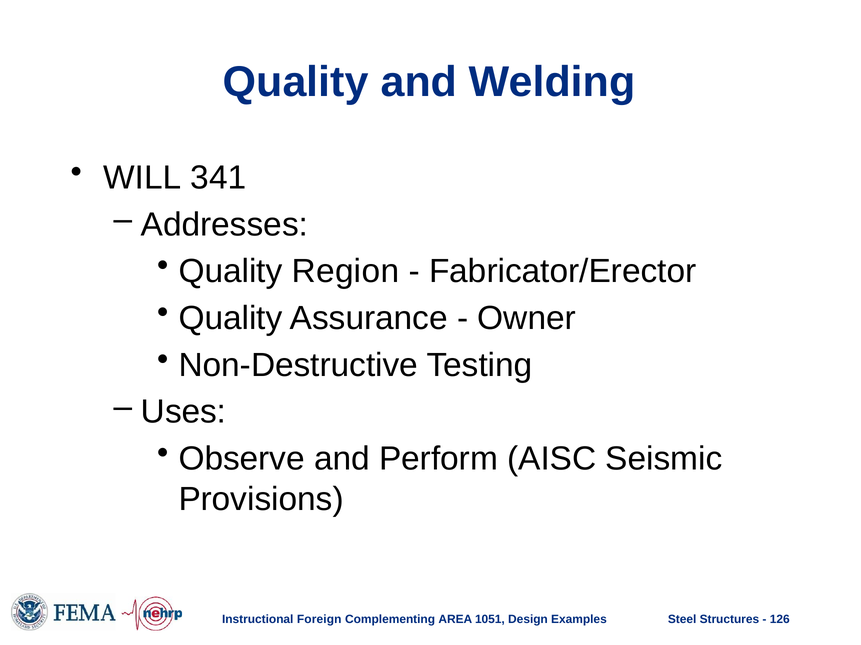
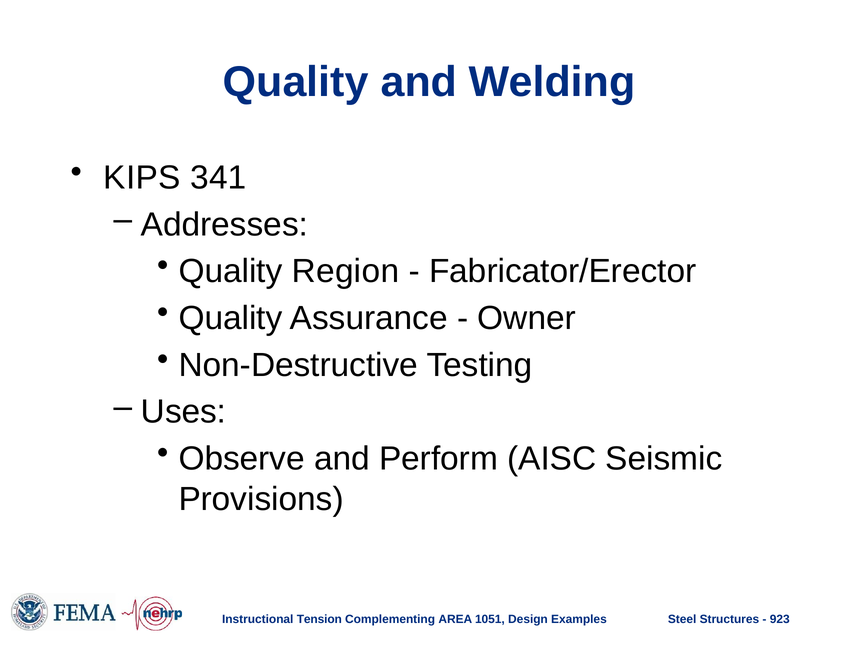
WILL: WILL -> KIPS
Foreign: Foreign -> Tension
126: 126 -> 923
